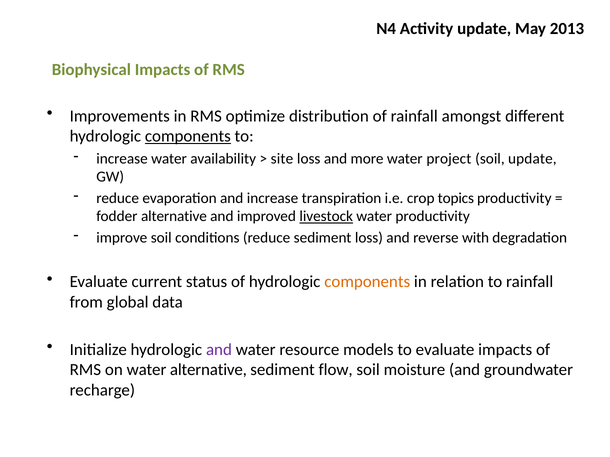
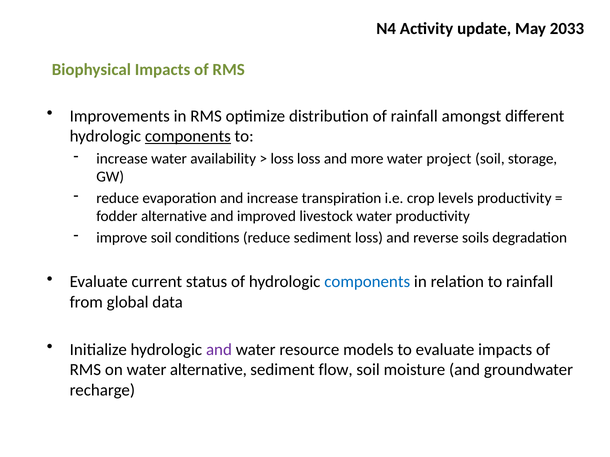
2013: 2013 -> 2033
site at (282, 159): site -> loss
soil update: update -> storage
topics: topics -> levels
livestock underline: present -> none
with: with -> soils
components at (367, 282) colour: orange -> blue
